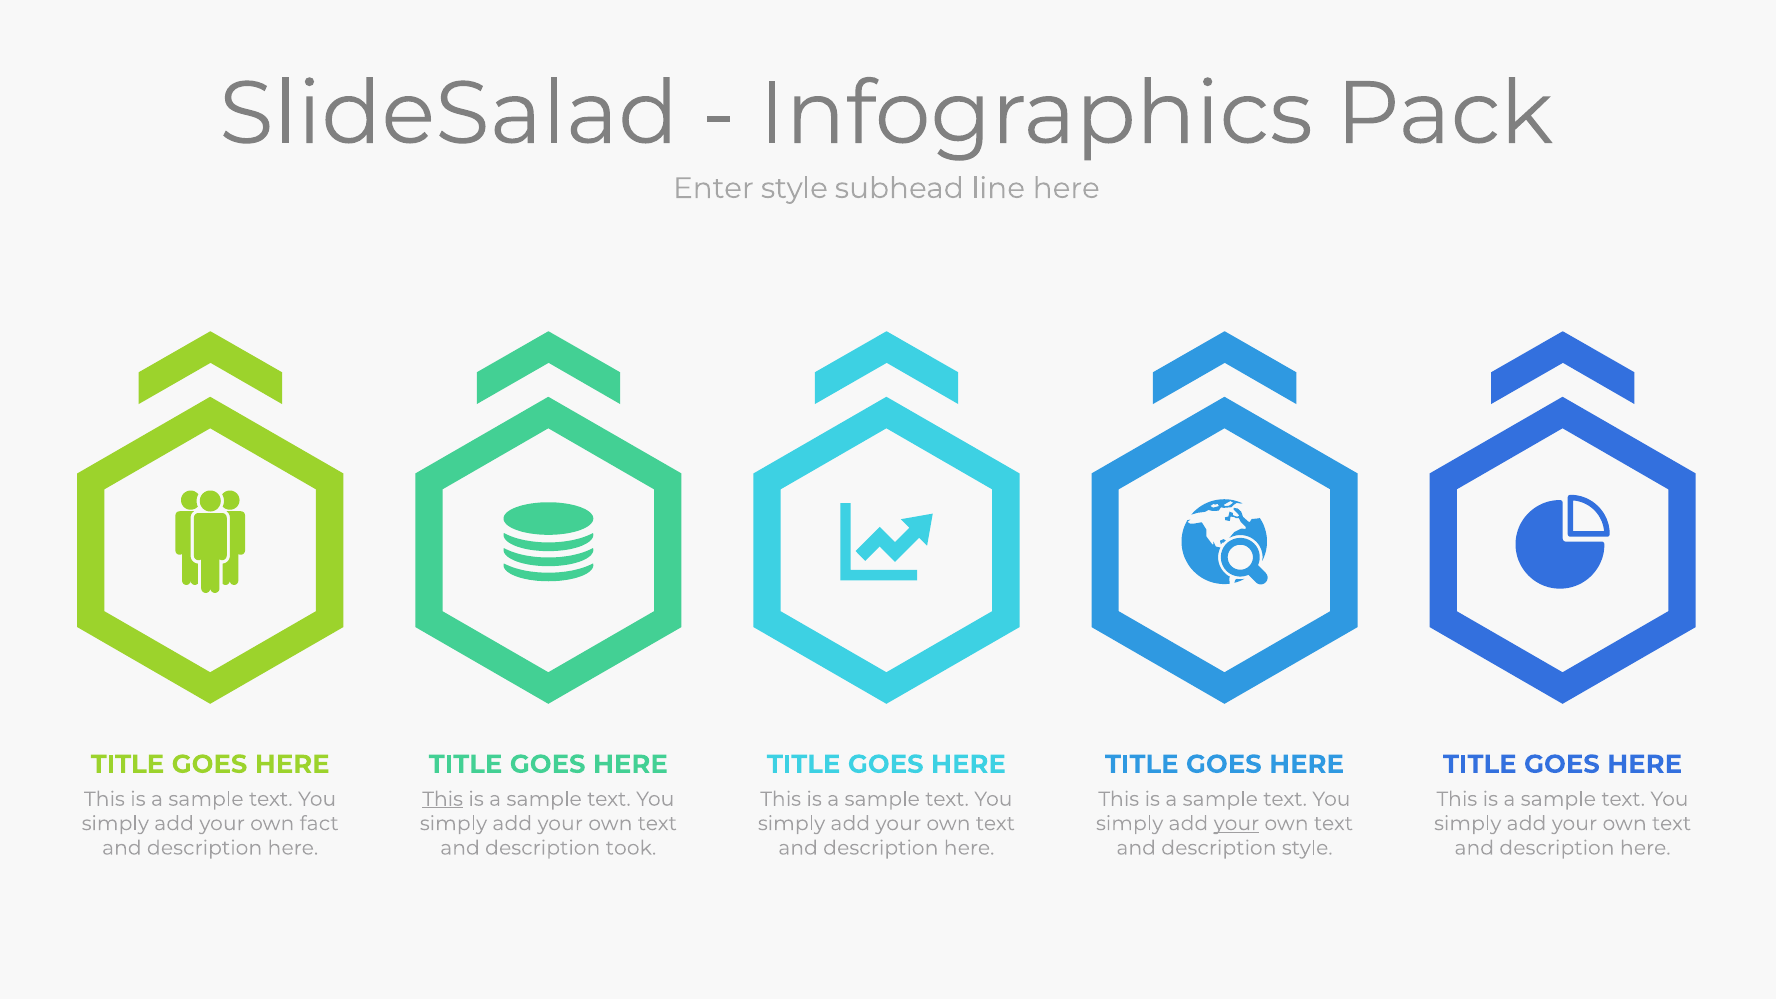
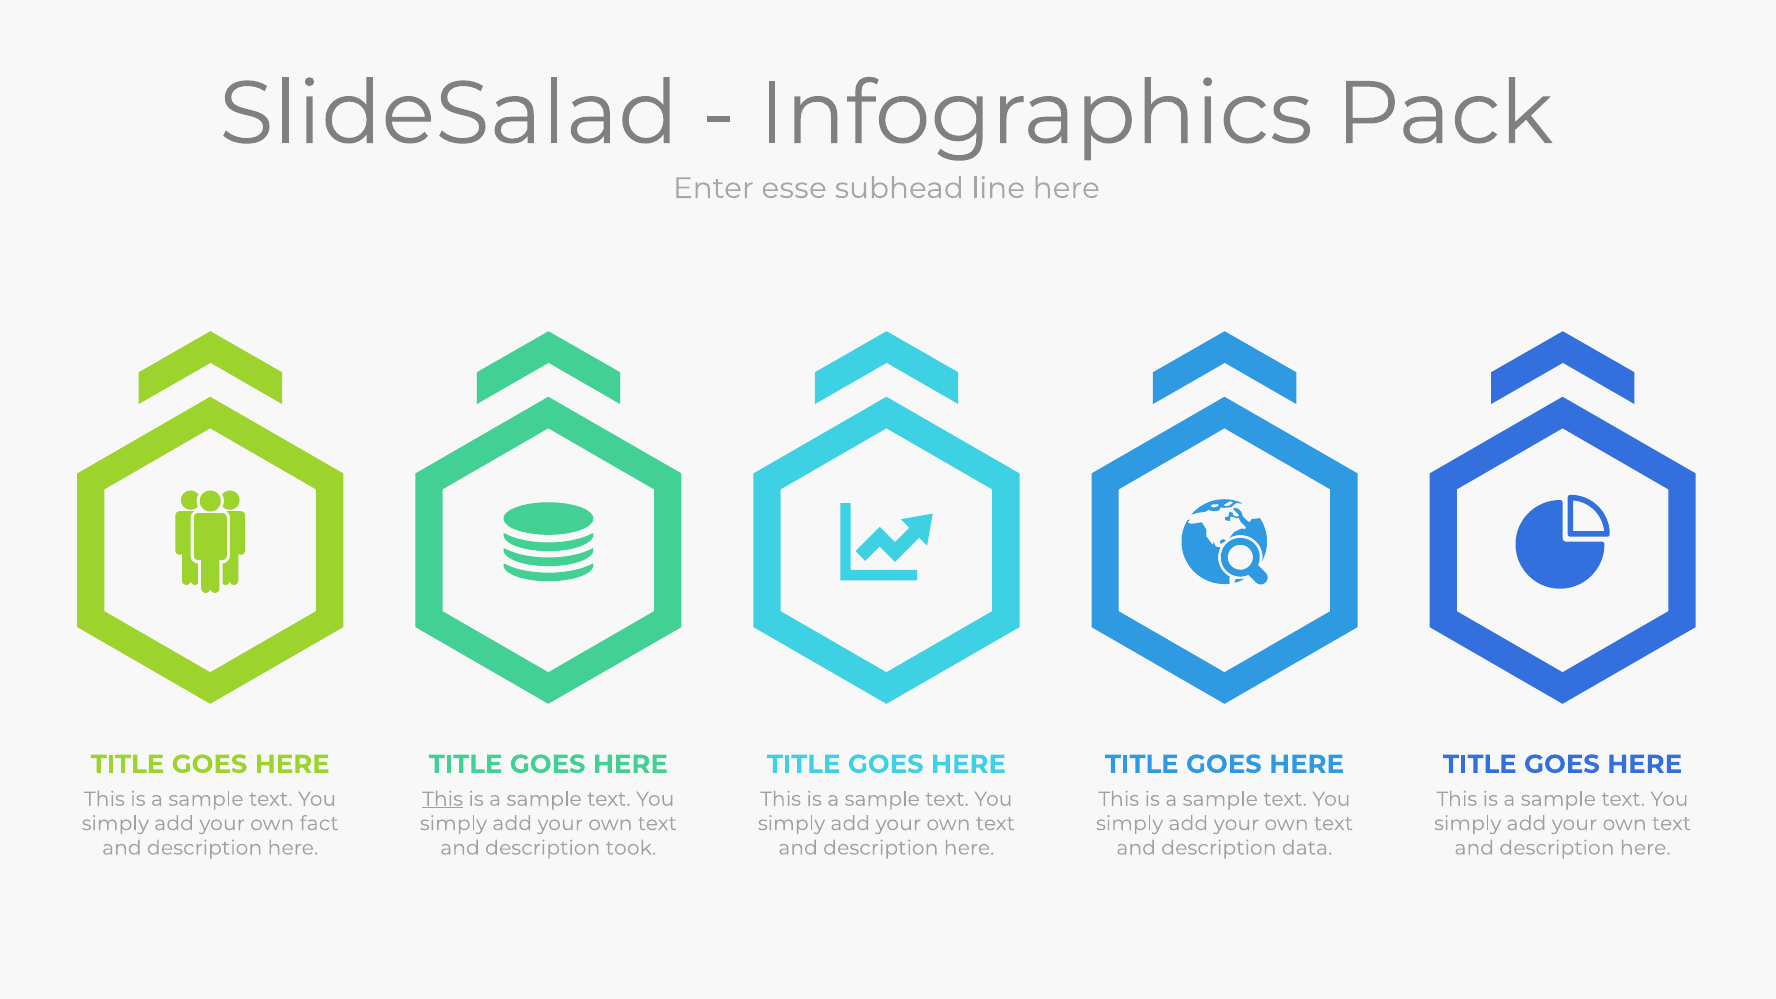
Enter style: style -> esse
your at (1236, 823) underline: present -> none
description style: style -> data
